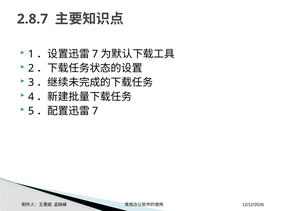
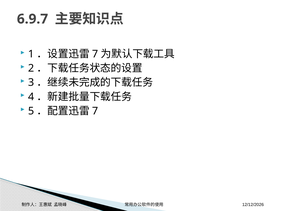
2.8.7: 2.8.7 -> 6.9.7
